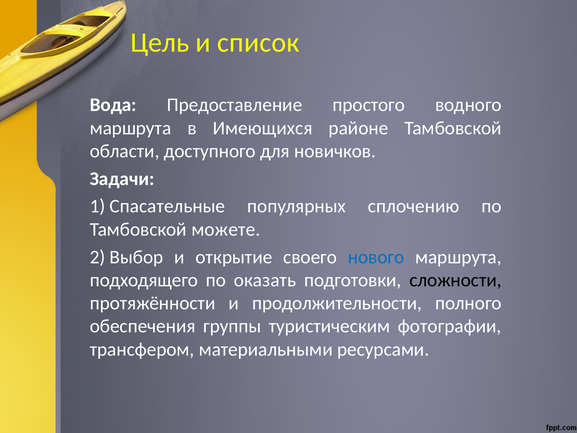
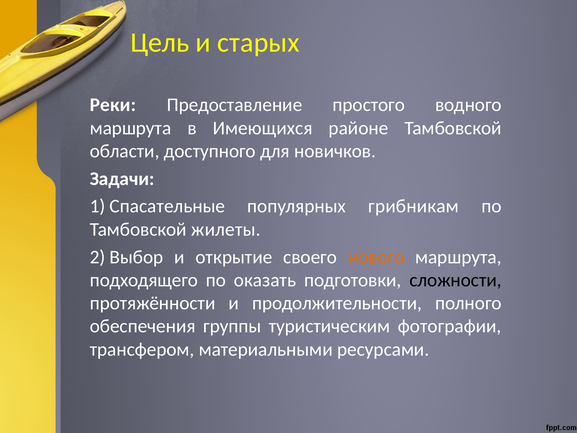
список: список -> старых
Вода: Вода -> Реки
сплочению: сплочению -> грибникам
можете: можете -> жилеты
нового colour: blue -> orange
